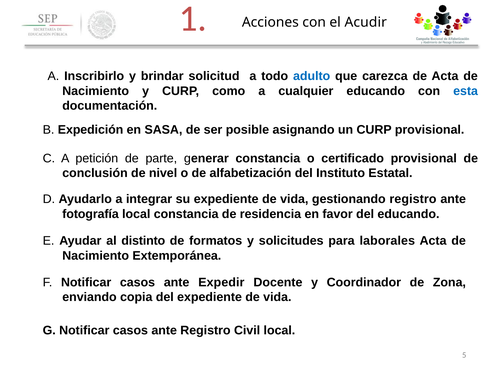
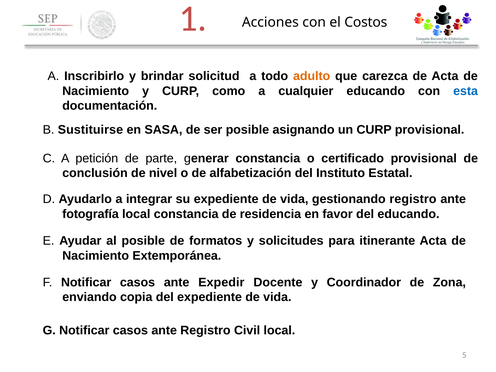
Acudir: Acudir -> Costos
adulto colour: blue -> orange
Expedición: Expedición -> Sustituirse
al distinto: distinto -> posible
laborales: laborales -> itinerante
